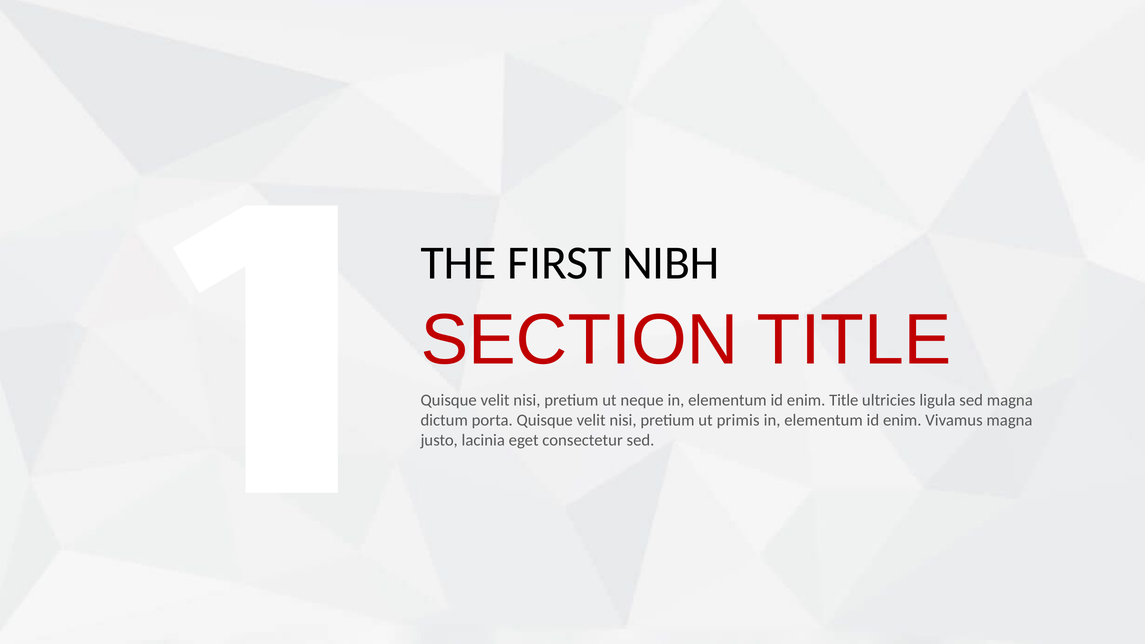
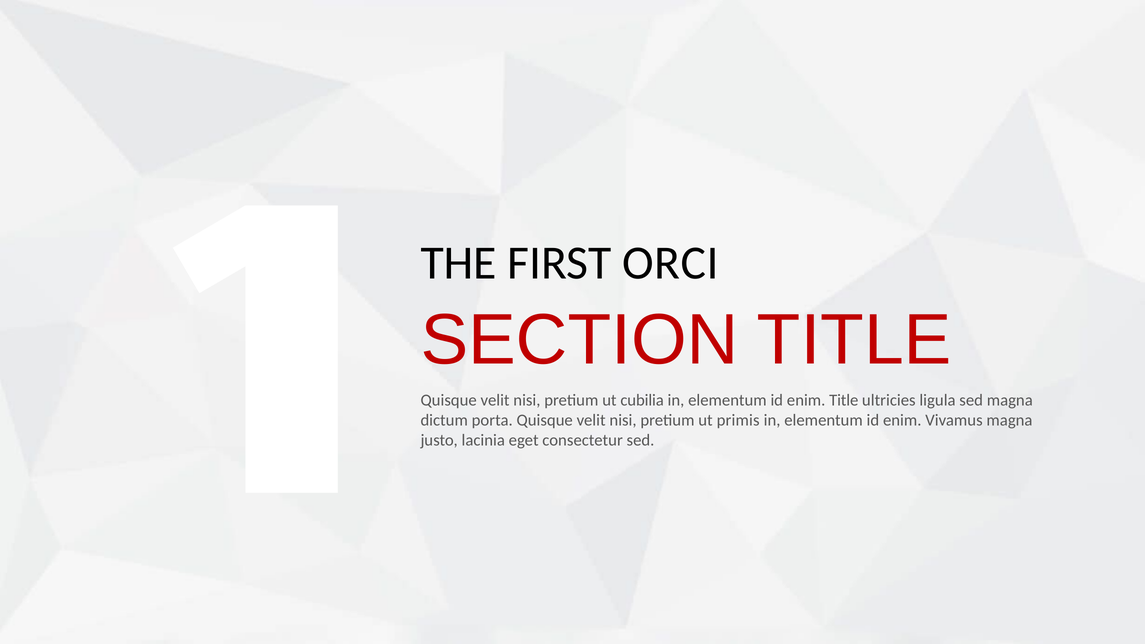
NIBH: NIBH -> ORCI
neque: neque -> cubilia
